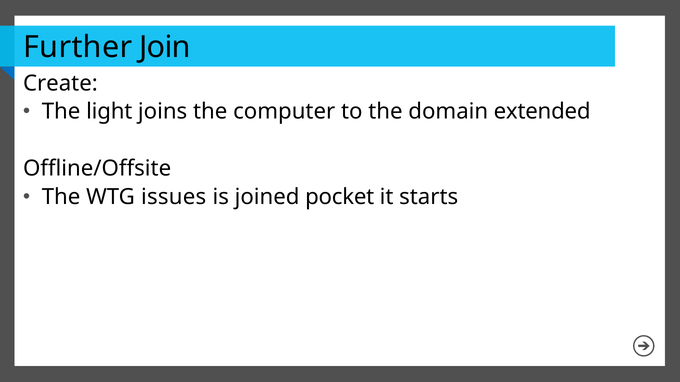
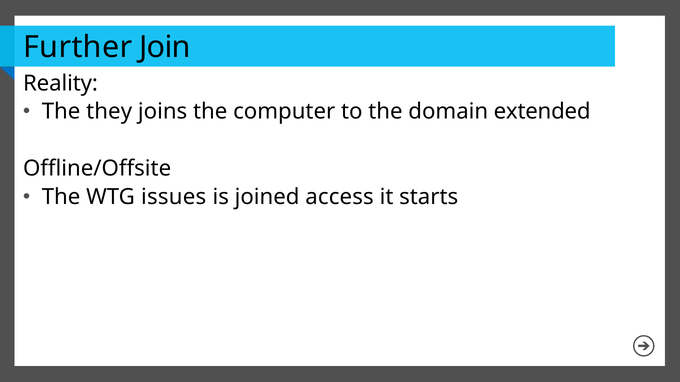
Create: Create -> Reality
light: light -> they
pocket: pocket -> access
